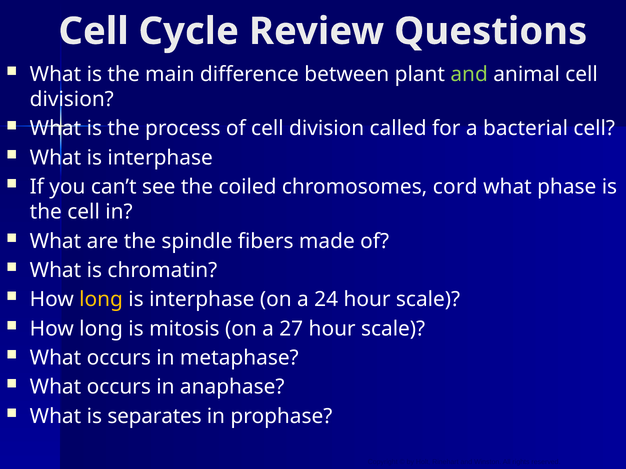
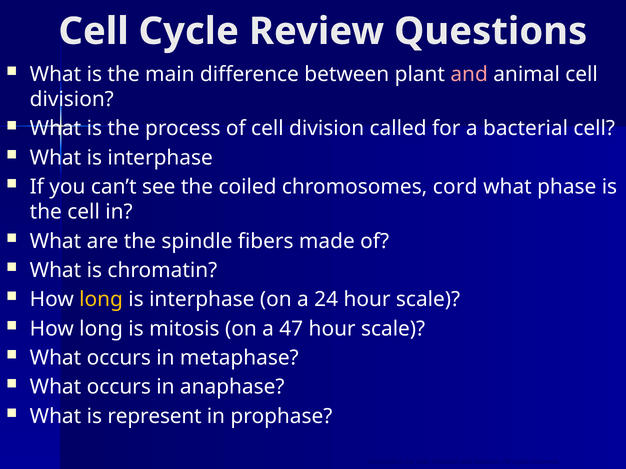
and at (469, 74) colour: light green -> pink
27: 27 -> 47
separates: separates -> represent
